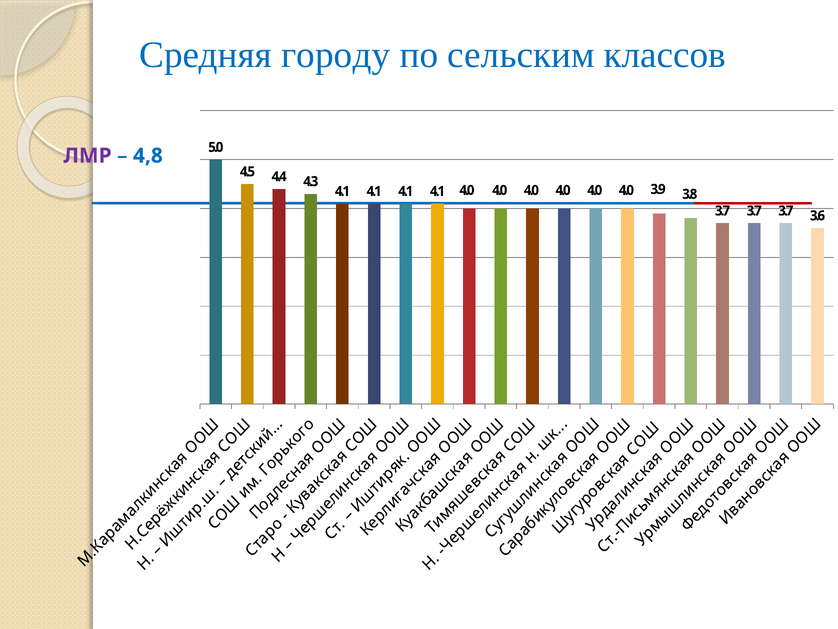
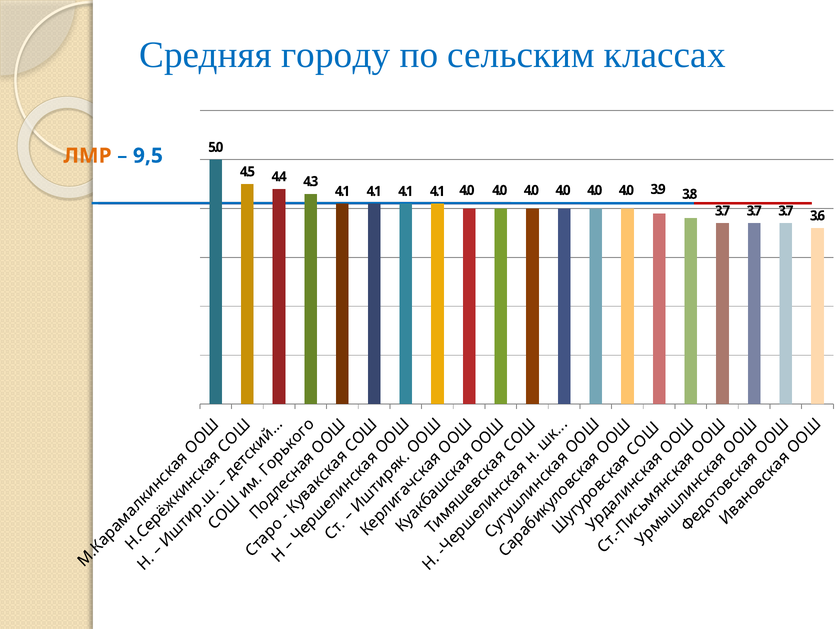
классов: классов -> классах
ЛМР colour: purple -> orange
4,8: 4,8 -> 9,5
